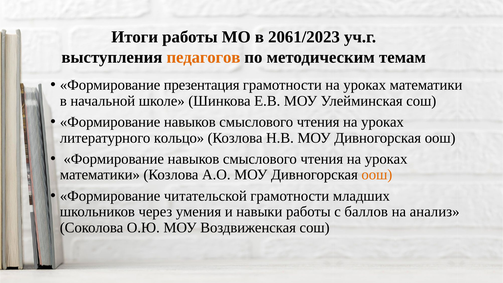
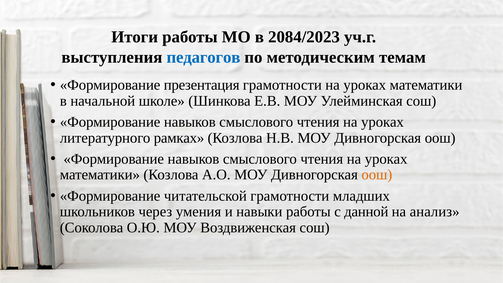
2061/2023: 2061/2023 -> 2084/2023
педагогов colour: orange -> blue
кольцо: кольцо -> рамках
баллов: баллов -> данной
